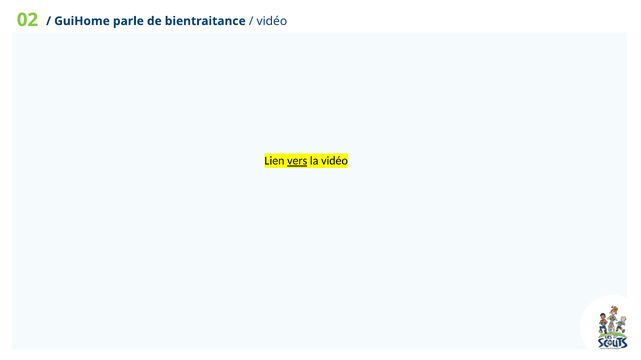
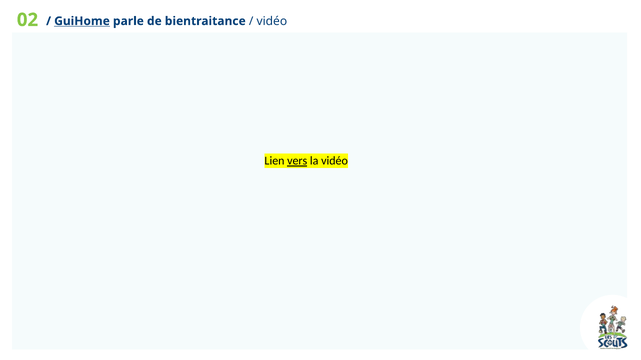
GuiHome underline: none -> present
